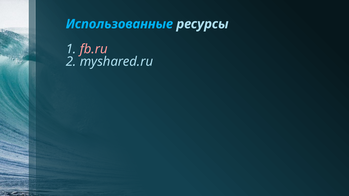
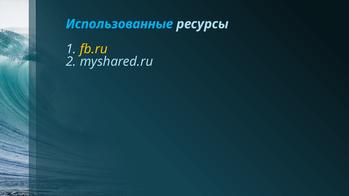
fb.ru colour: pink -> yellow
